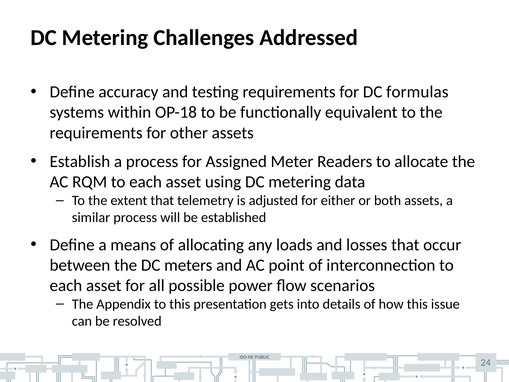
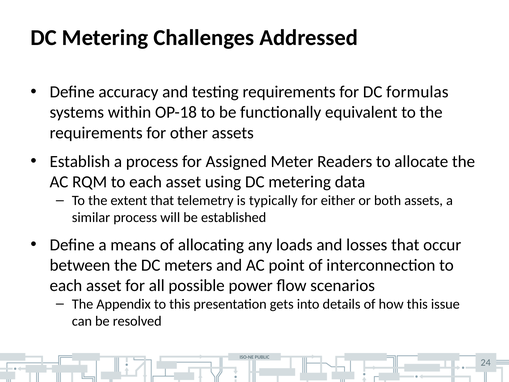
adjusted: adjusted -> typically
